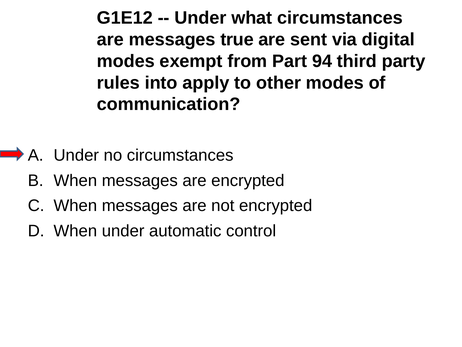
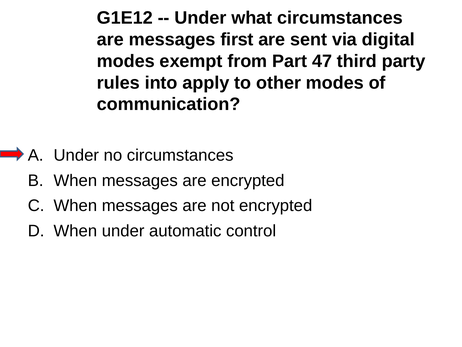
true: true -> first
94: 94 -> 47
